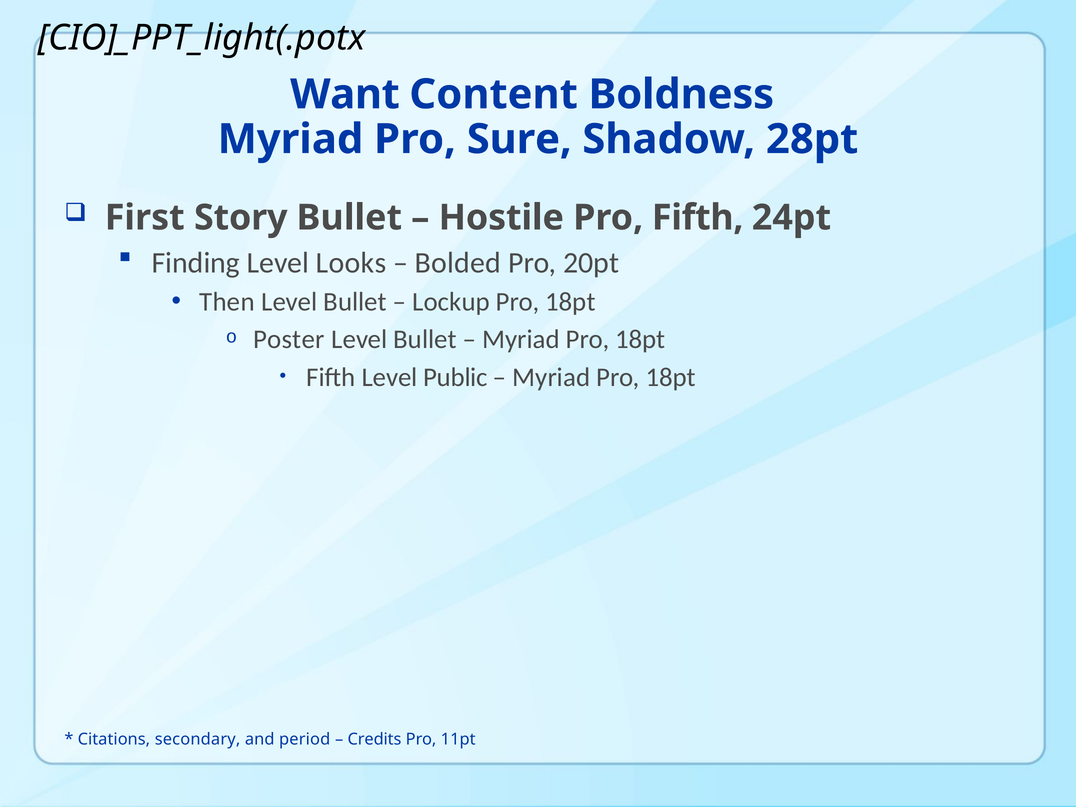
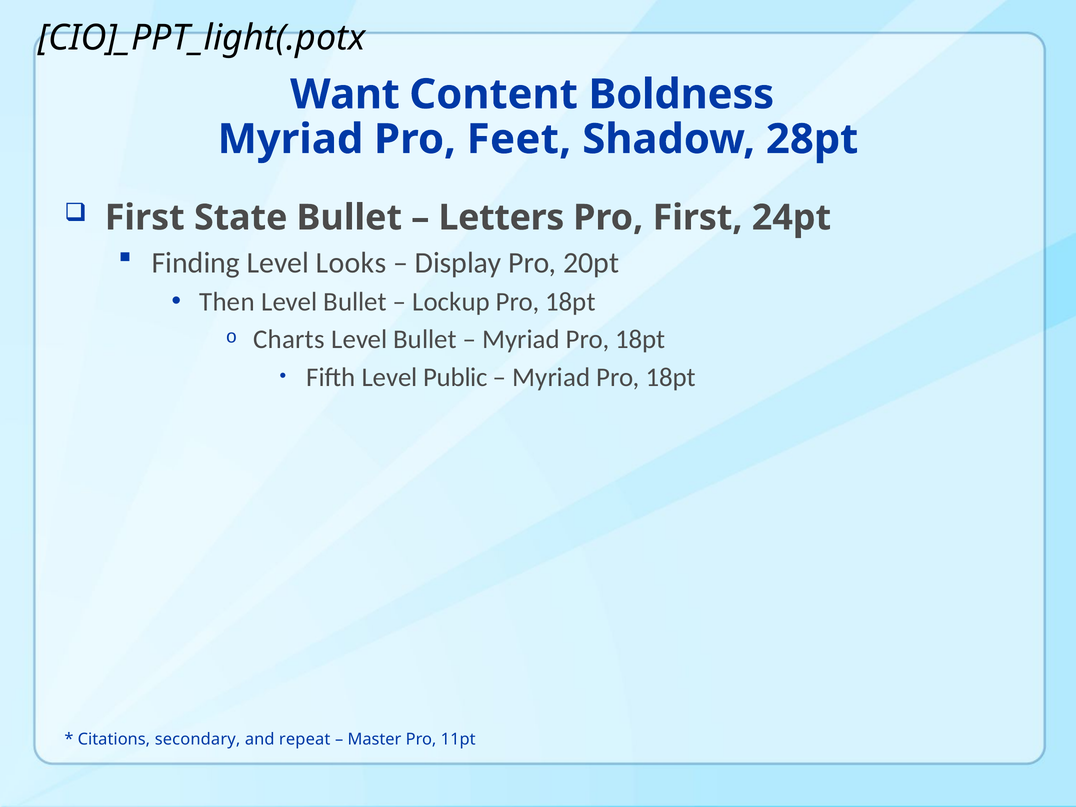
Sure: Sure -> Feet
Story: Story -> State
Hostile: Hostile -> Letters
Pro Fifth: Fifth -> First
Bolded: Bolded -> Display
Poster: Poster -> Charts
period: period -> repeat
Credits: Credits -> Master
